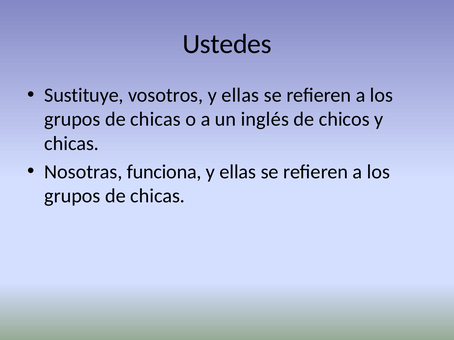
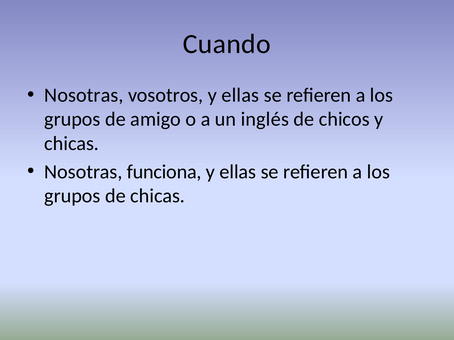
Ustedes: Ustedes -> Cuando
Sustituye at (84, 95): Sustituye -> Nosotras
chicas at (156, 119): chicas -> amigo
